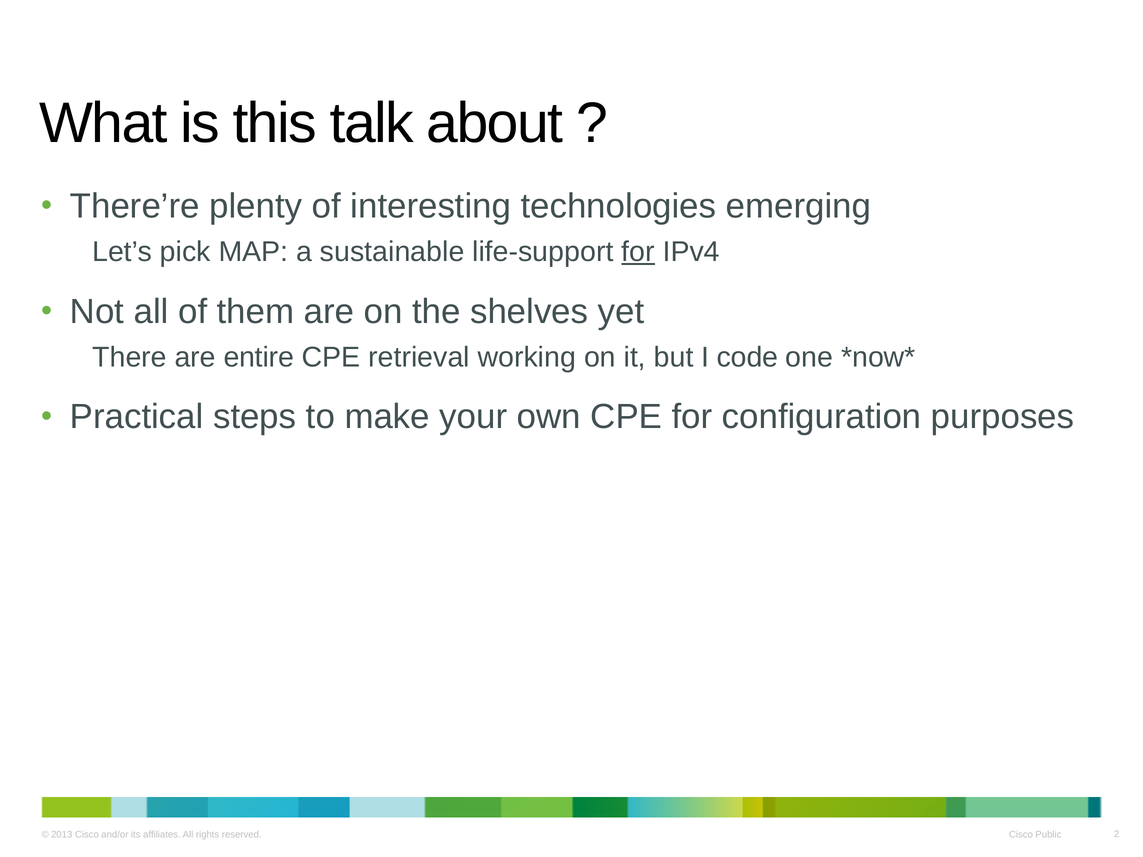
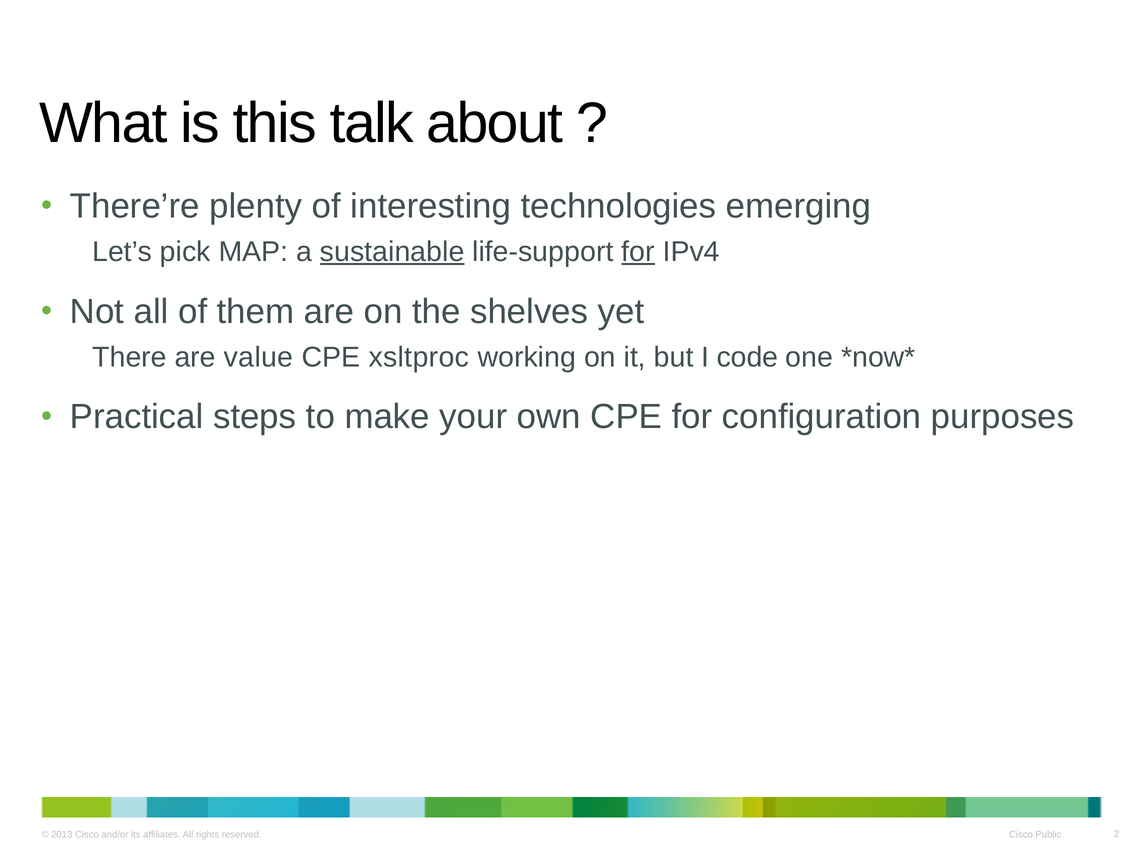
sustainable underline: none -> present
entire: entire -> value
retrieval: retrieval -> xsltproc
